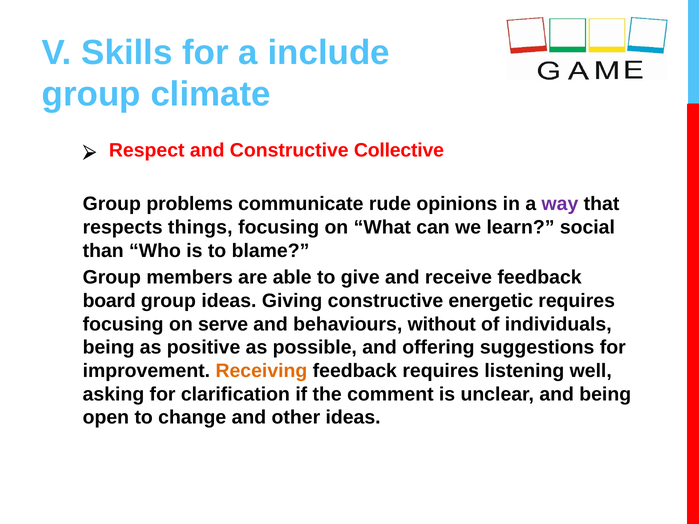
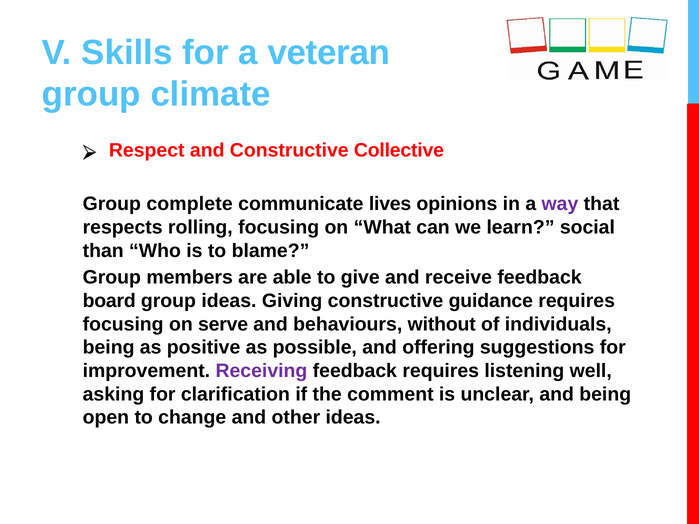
include: include -> veteran
problems: problems -> complete
rude: rude -> lives
things: things -> rolling
energetic: energetic -> guidance
Receiving colour: orange -> purple
